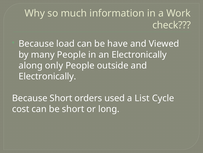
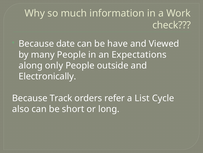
load: load -> date
an Electronically: Electronically -> Expectations
Because Short: Short -> Track
used: used -> refer
cost: cost -> also
